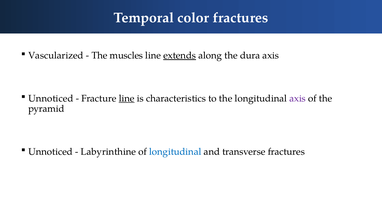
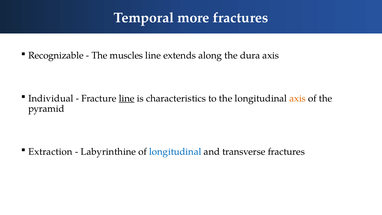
color: color -> more
Vascularized: Vascularized -> Recognizable
extends underline: present -> none
Unnoticed at (51, 98): Unnoticed -> Individual
axis at (298, 98) colour: purple -> orange
Unnoticed at (51, 152): Unnoticed -> Extraction
